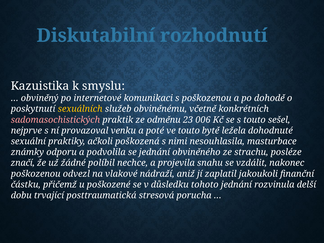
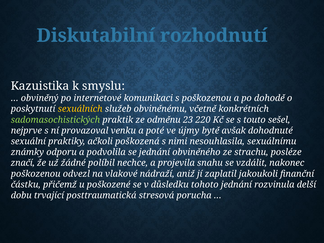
sadomasochistických colour: pink -> light green
006: 006 -> 220
ve touto: touto -> újmy
ležela: ležela -> avšak
masturbace: masturbace -> sexuálnímu
